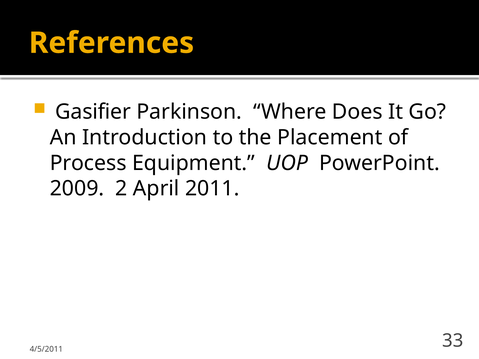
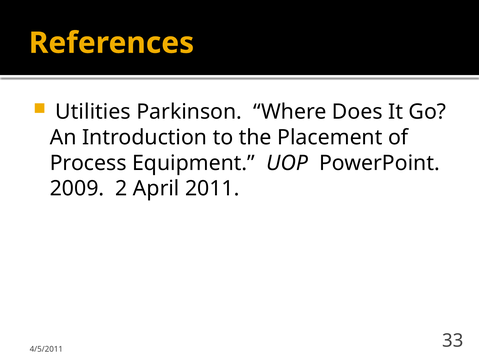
Gasifier: Gasifier -> Utilities
